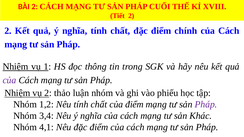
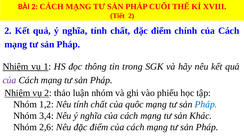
của điểm: điểm -> quôc
Pháp at (206, 105) colour: purple -> blue
4,1: 4,1 -> 2,6
